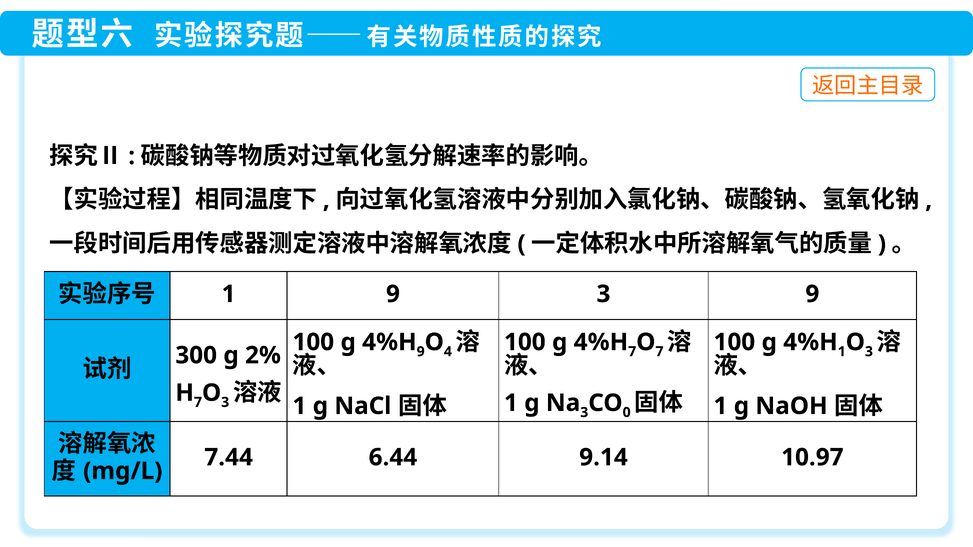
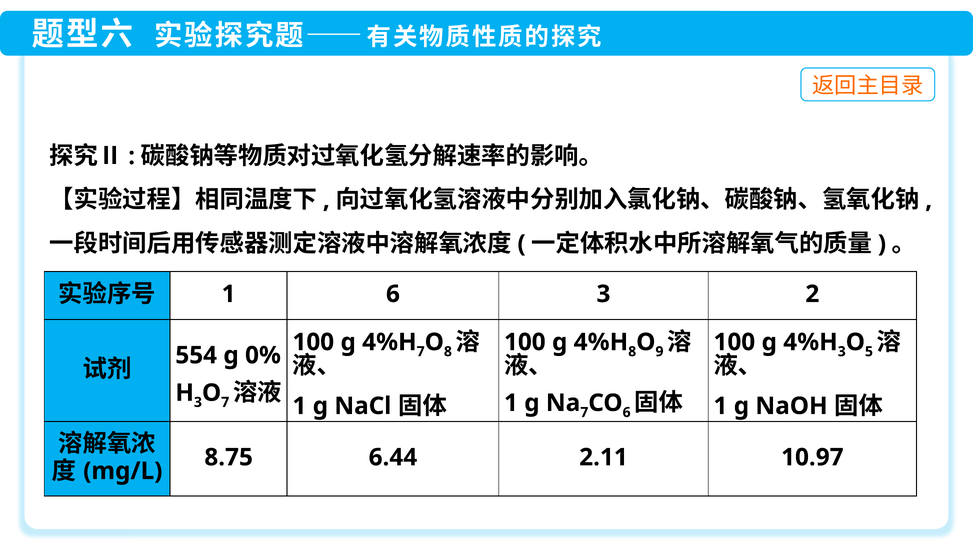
1 9: 9 -> 6
3 9: 9 -> 2
9 at (421, 352): 9 -> 7
4 at (448, 352): 4 -> 8
7 at (632, 352): 7 -> 8
7 at (659, 352): 7 -> 9
1 at (842, 352): 1 -> 3
3 at (869, 352): 3 -> 5
300: 300 -> 554
2%: 2% -> 0%
7 at (198, 402): 7 -> 3
3 at (225, 402): 3 -> 7
3 at (584, 413): 3 -> 7
0 at (627, 413): 0 -> 6
7.44: 7.44 -> 8.75
9.14: 9.14 -> 2.11
